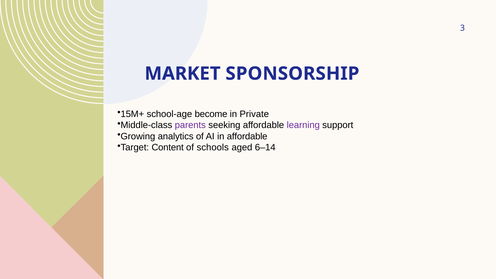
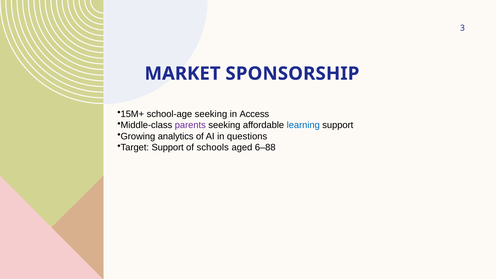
school-age become: become -> seeking
Private: Private -> Access
learning colour: purple -> blue
in affordable: affordable -> questions
Target Content: Content -> Support
6–14: 6–14 -> 6–88
